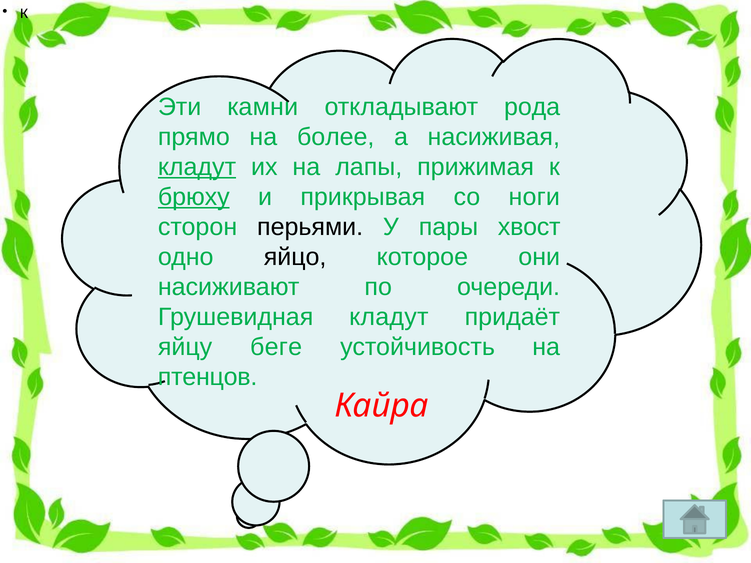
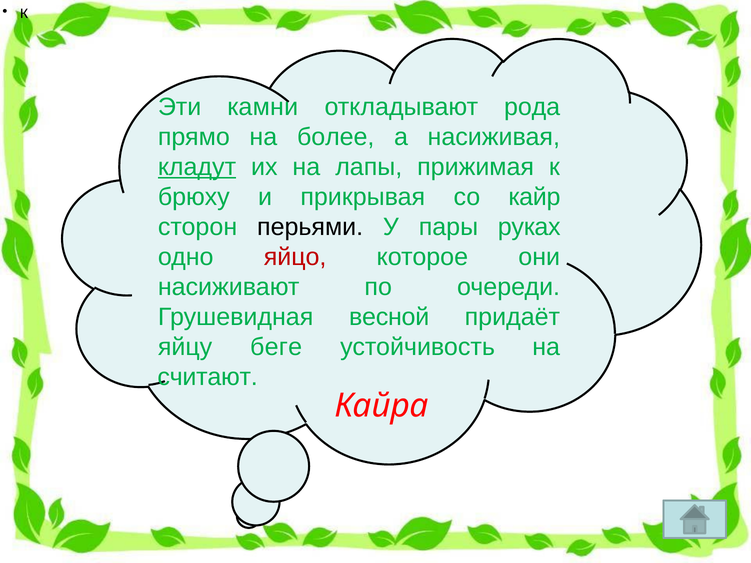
брюху underline: present -> none
ноги: ноги -> кайр
хвост: хвост -> руках
яйцо colour: black -> red
Грушевидная кладут: кладут -> весной
птенцов: птенцов -> считают
